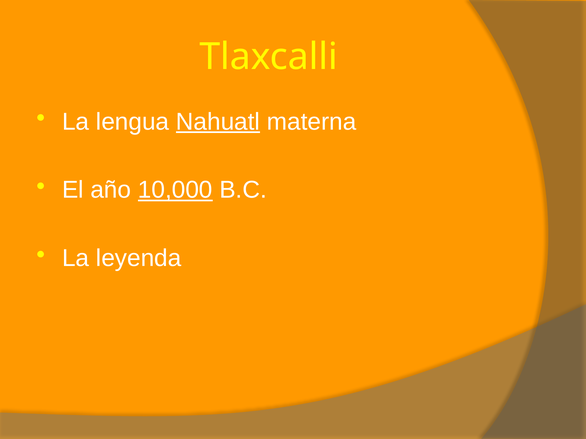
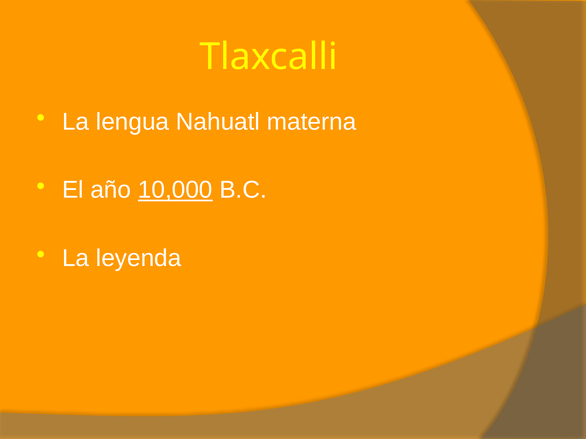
Nahuatl underline: present -> none
